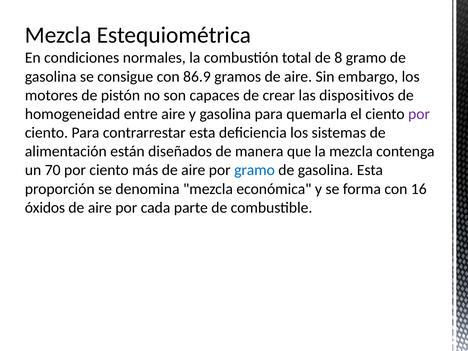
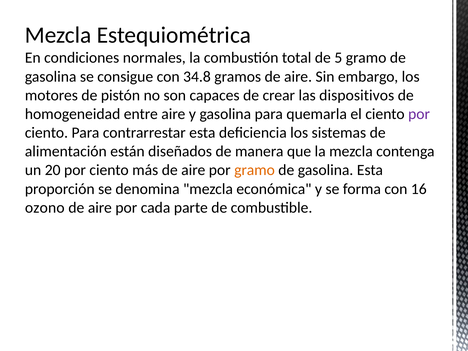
8: 8 -> 5
86.9: 86.9 -> 34.8
70: 70 -> 20
gramo at (255, 170) colour: blue -> orange
óxidos: óxidos -> ozono
